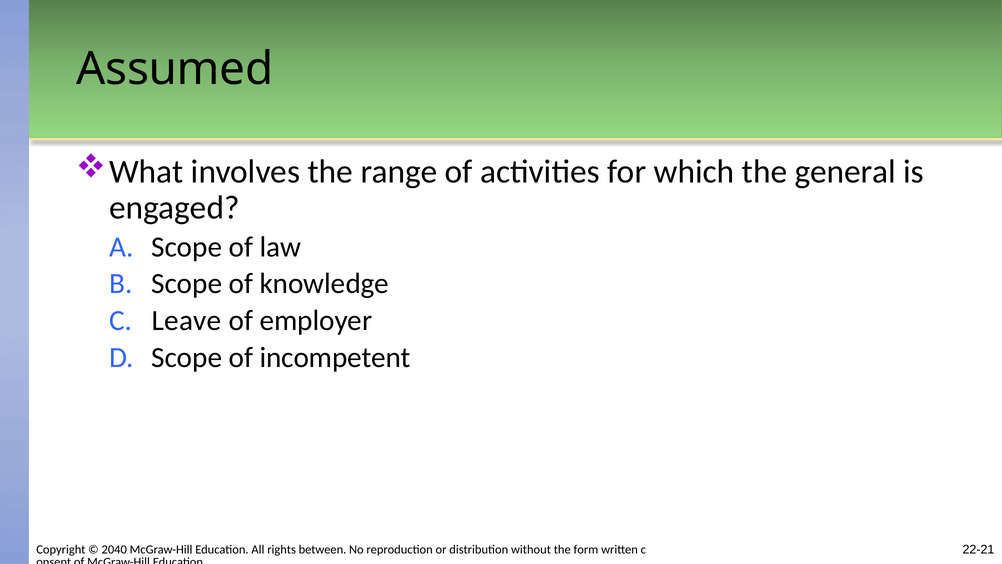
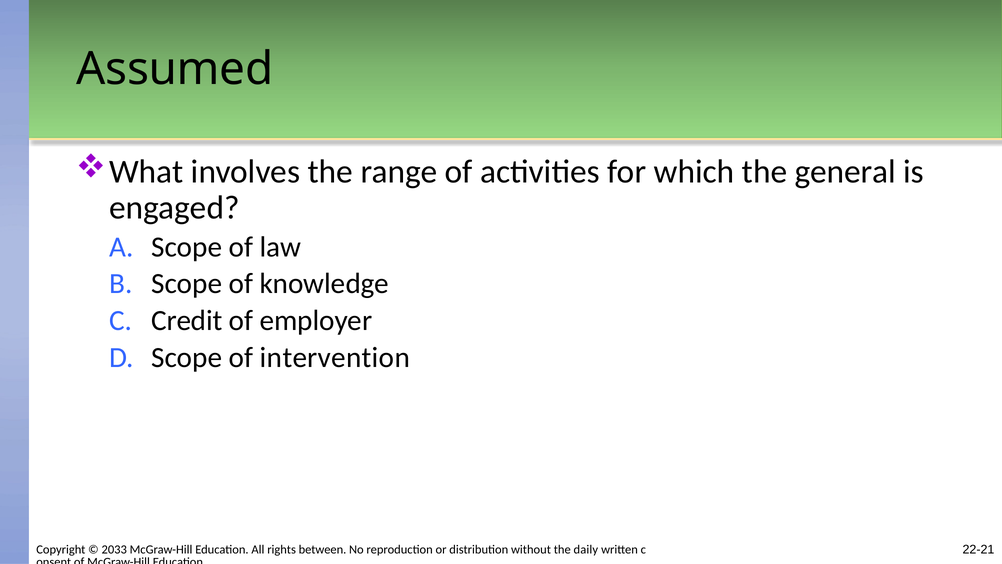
Leave: Leave -> Credit
incompetent: incompetent -> intervention
2040: 2040 -> 2033
form: form -> daily
